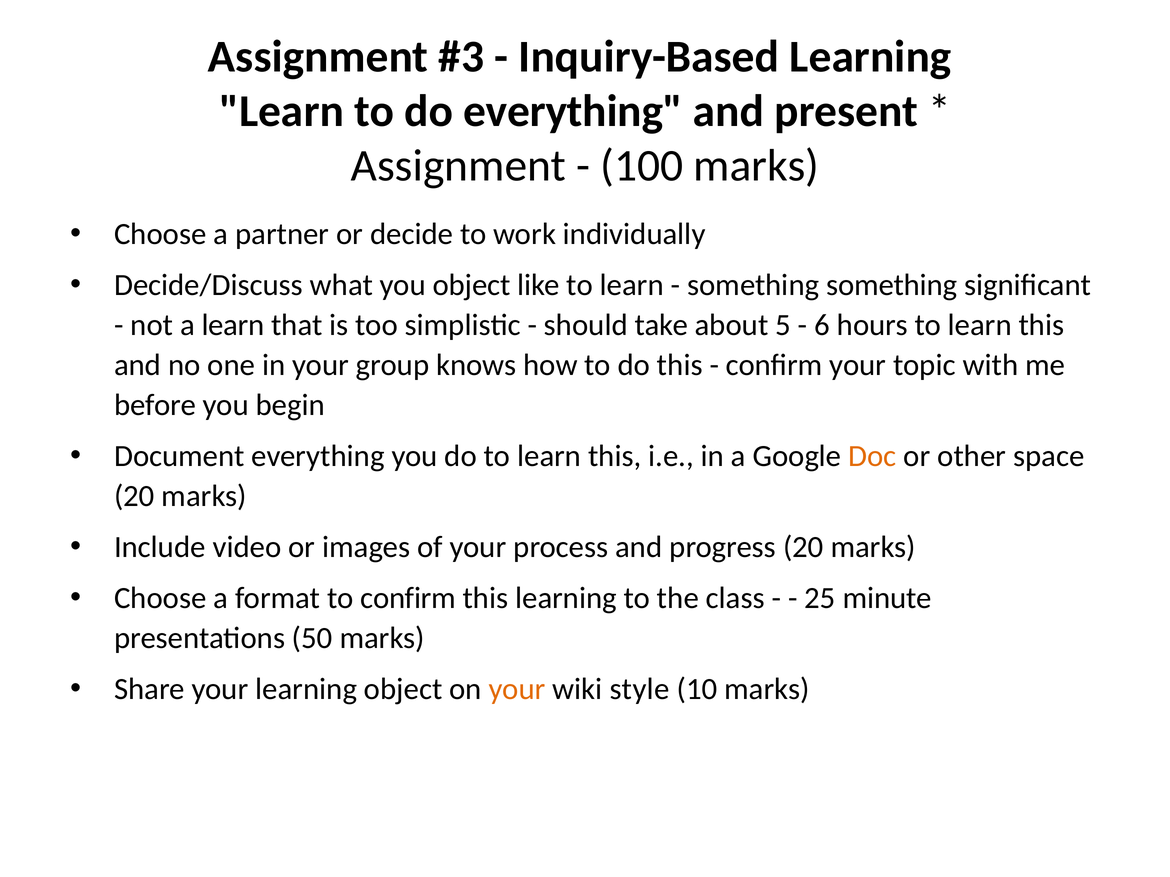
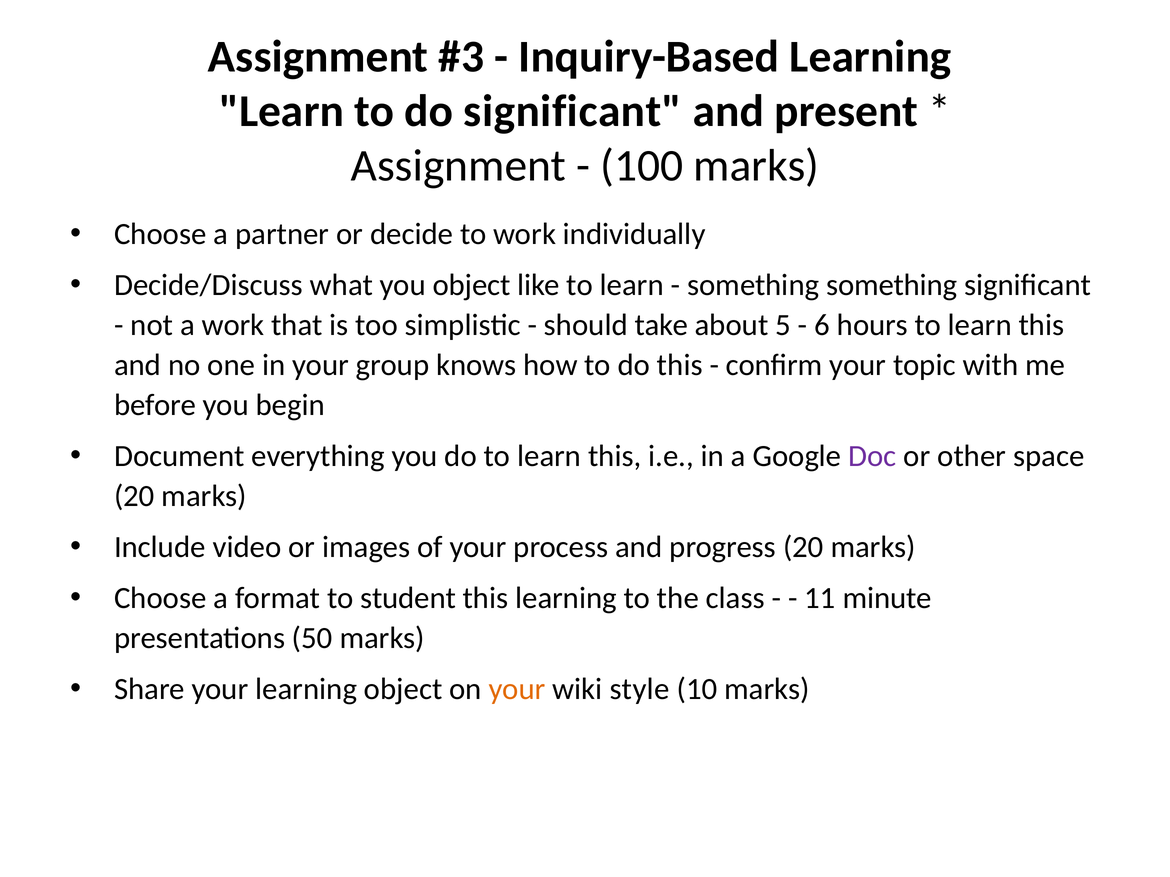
do everything: everything -> significant
a learn: learn -> work
Doc colour: orange -> purple
to confirm: confirm -> student
25: 25 -> 11
